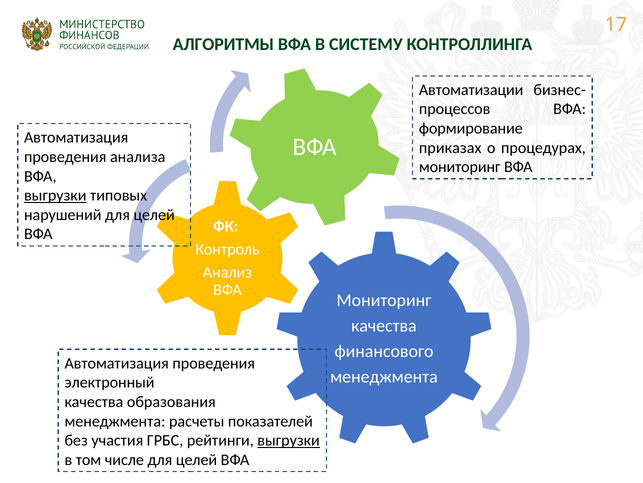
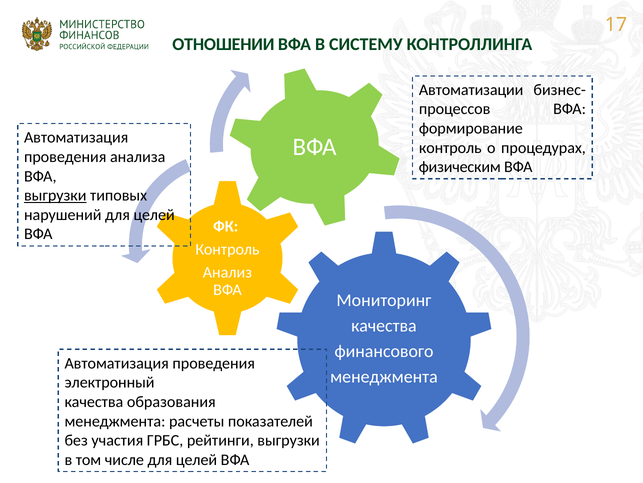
АЛГОРИТМЫ: АЛГОРИТМЫ -> ОТНОШЕНИИ
приказах at (450, 147): приказах -> контроль
мониторинг at (460, 167): мониторинг -> физическим
выгрузки at (289, 440) underline: present -> none
